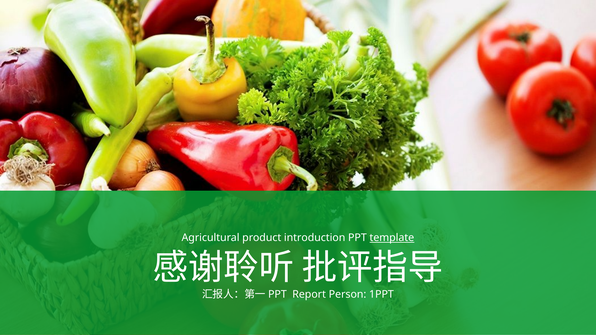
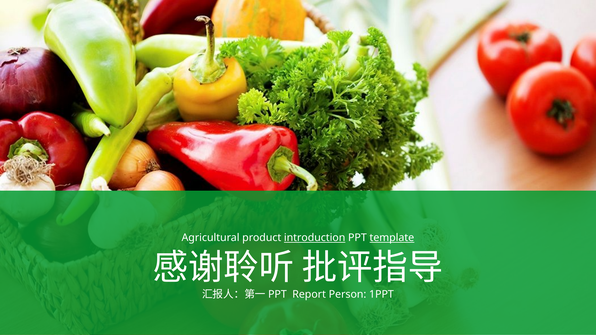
introduction underline: none -> present
